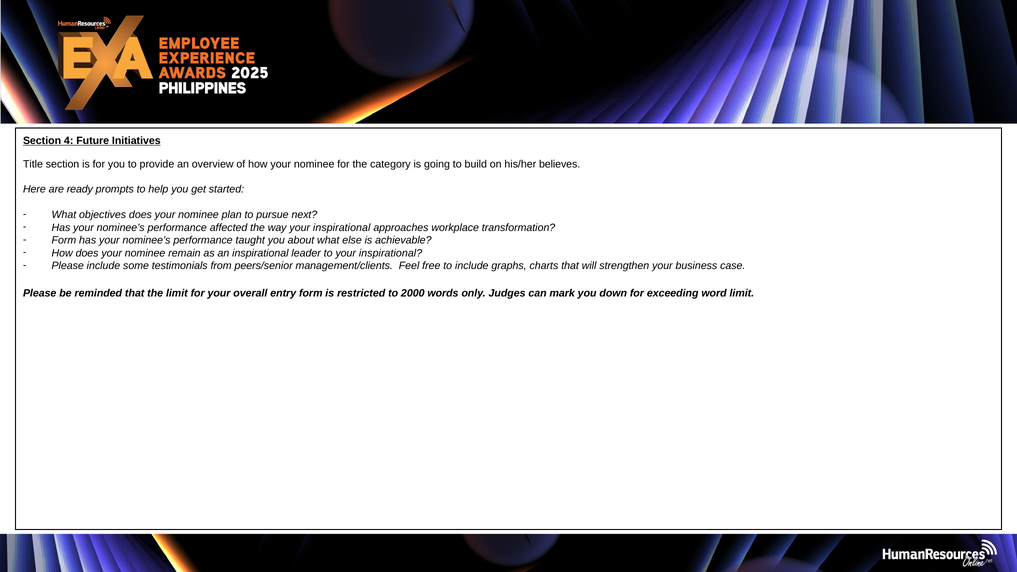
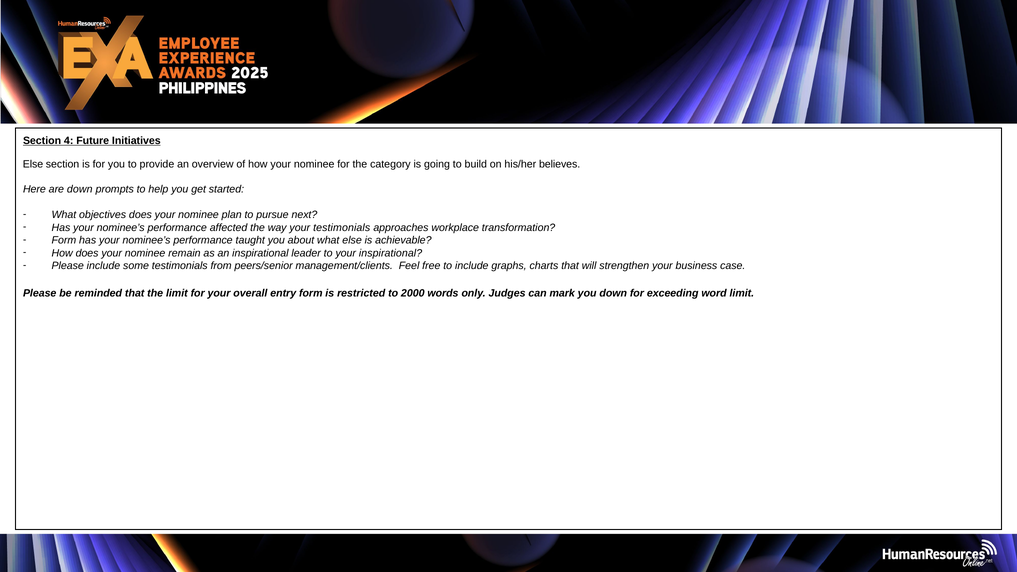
Title at (33, 164): Title -> Else
are ready: ready -> down
way your inspirational: inspirational -> testimonials
